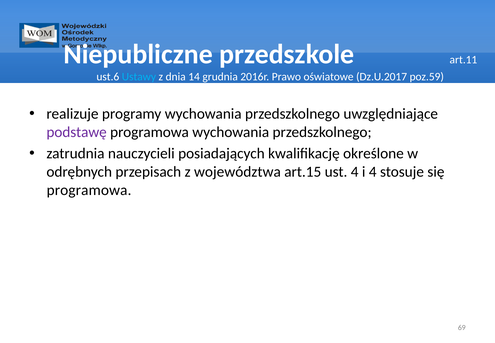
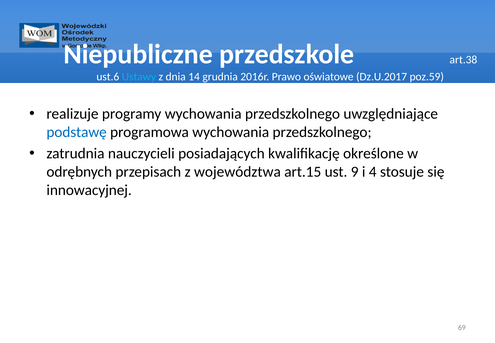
art.11: art.11 -> art.38
podstawę colour: purple -> blue
ust 4: 4 -> 9
programowa at (89, 190): programowa -> innowacyjnej
